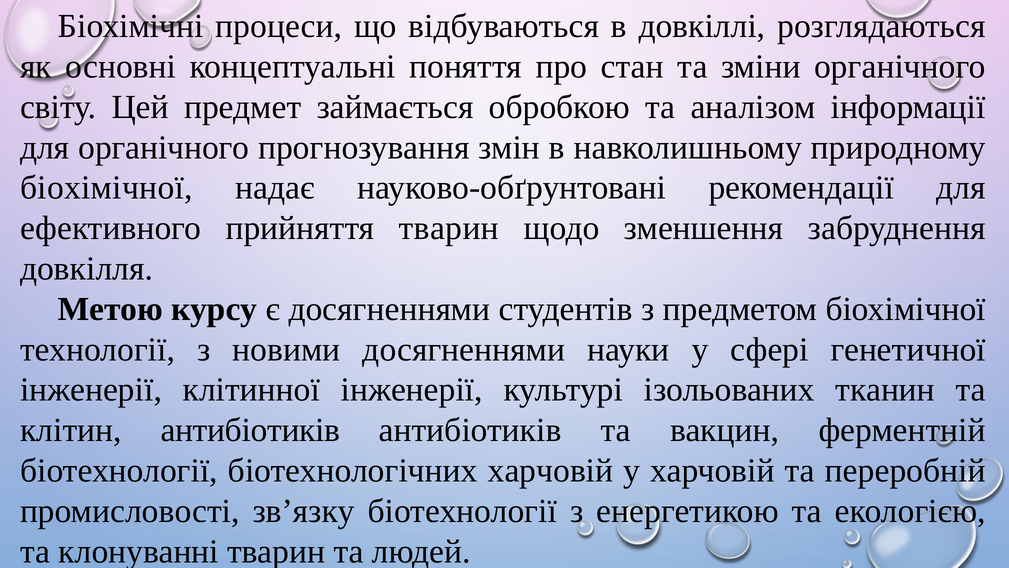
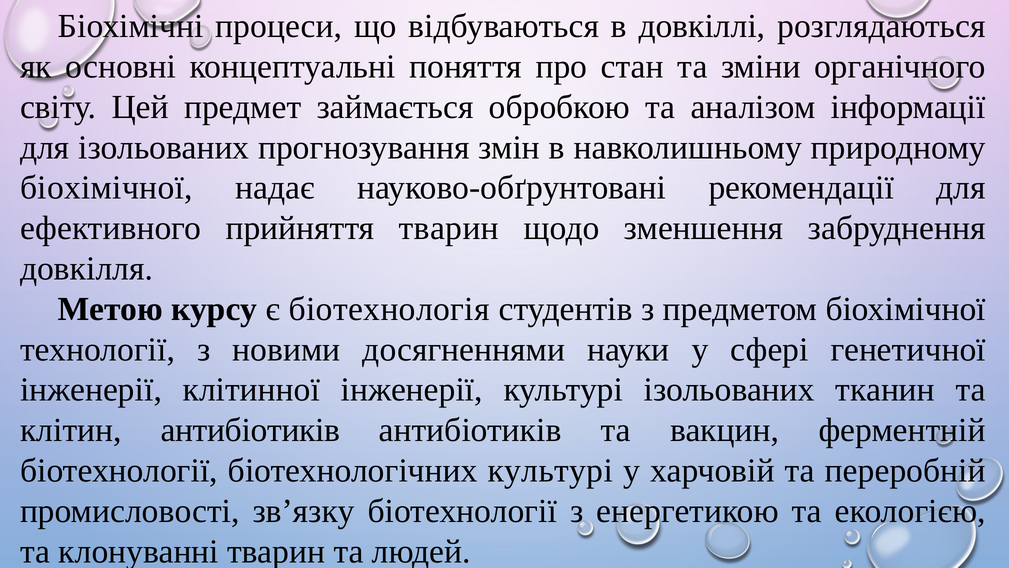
для органічного: органічного -> ізольованих
є досягненнями: досягненнями -> біотехнологія
біотехнологічних харчовій: харчовій -> культурі
